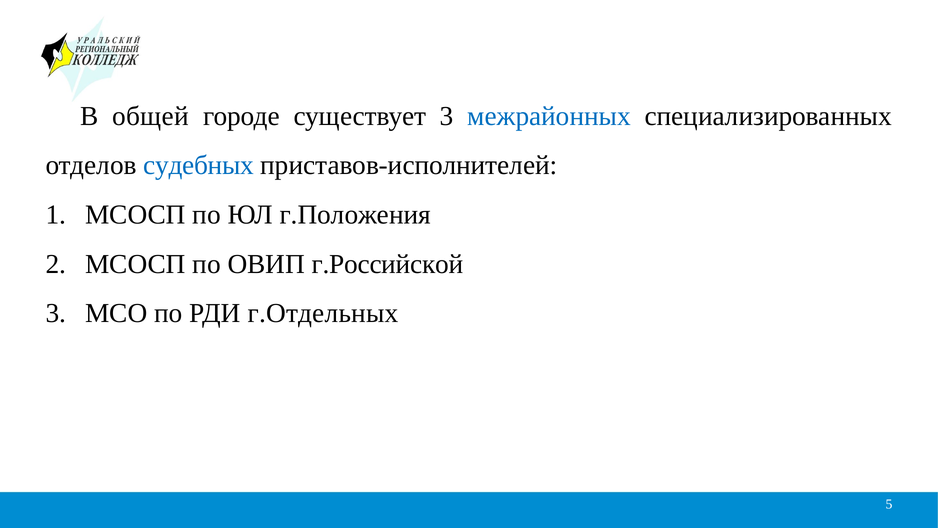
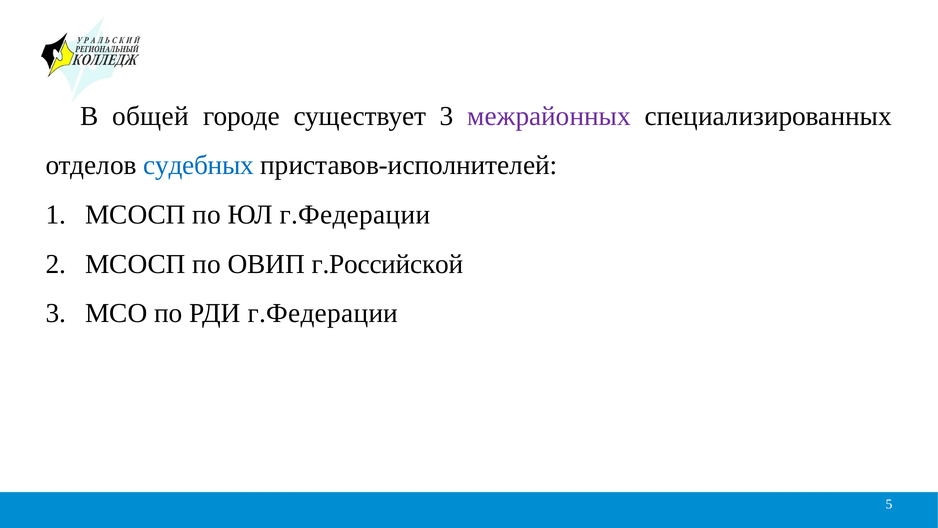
межрайонных colour: blue -> purple
ЮЛ г.Положения: г.Положения -> г.Федерации
РДИ г.Отдельных: г.Отдельных -> г.Федерации
